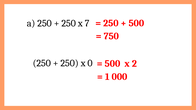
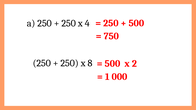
7: 7 -> 4
0: 0 -> 8
